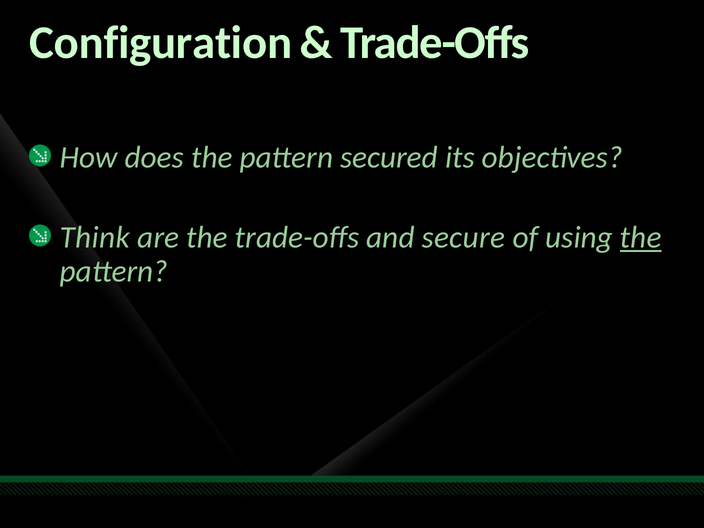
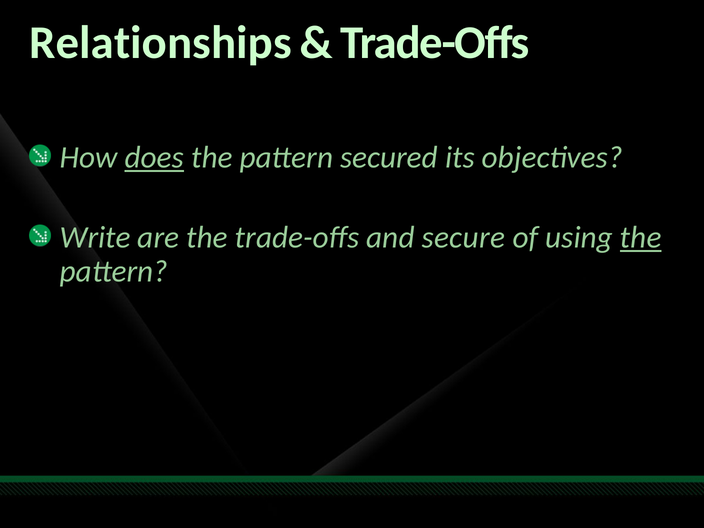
Configuration: Configuration -> Relationships
does underline: none -> present
Think: Think -> Write
